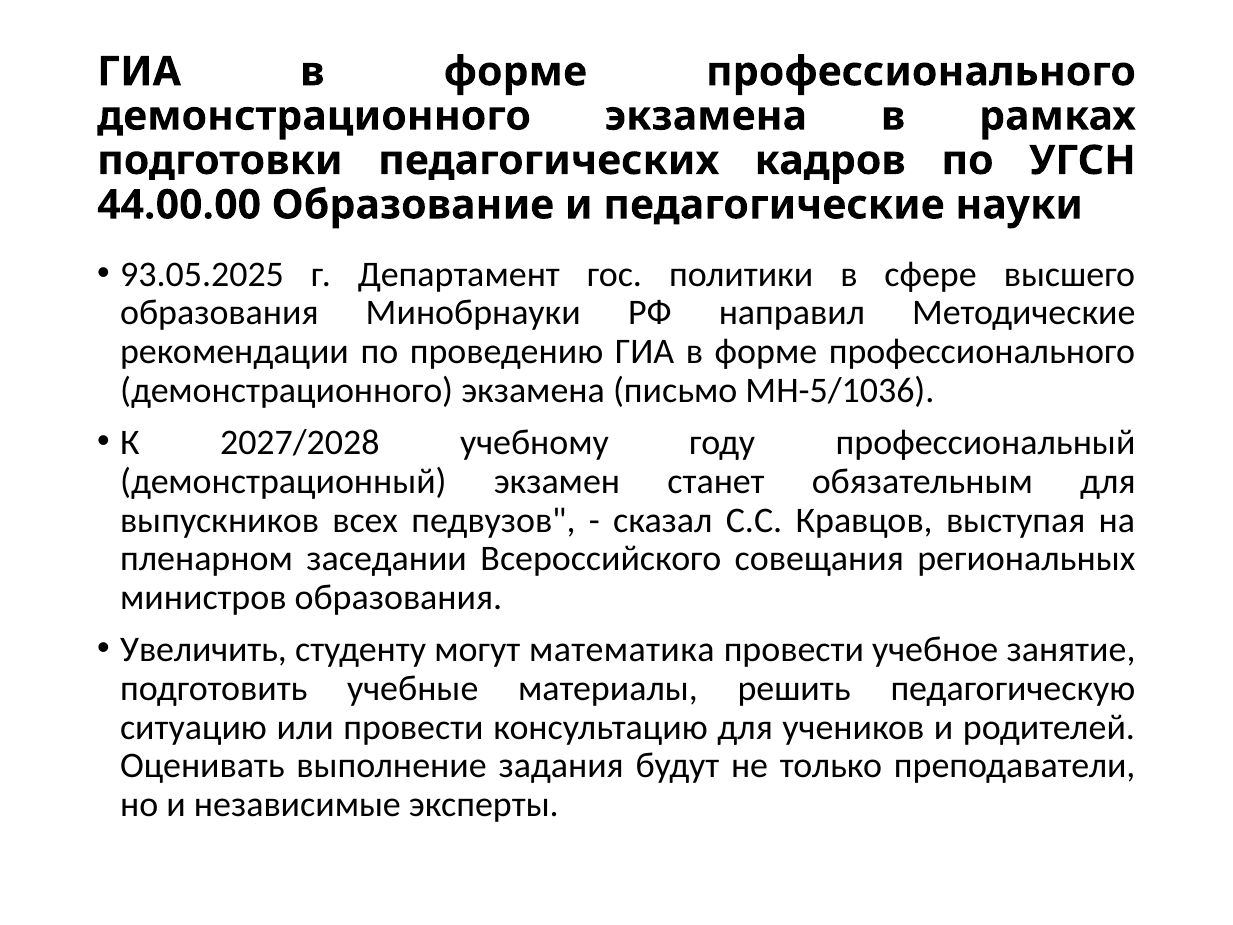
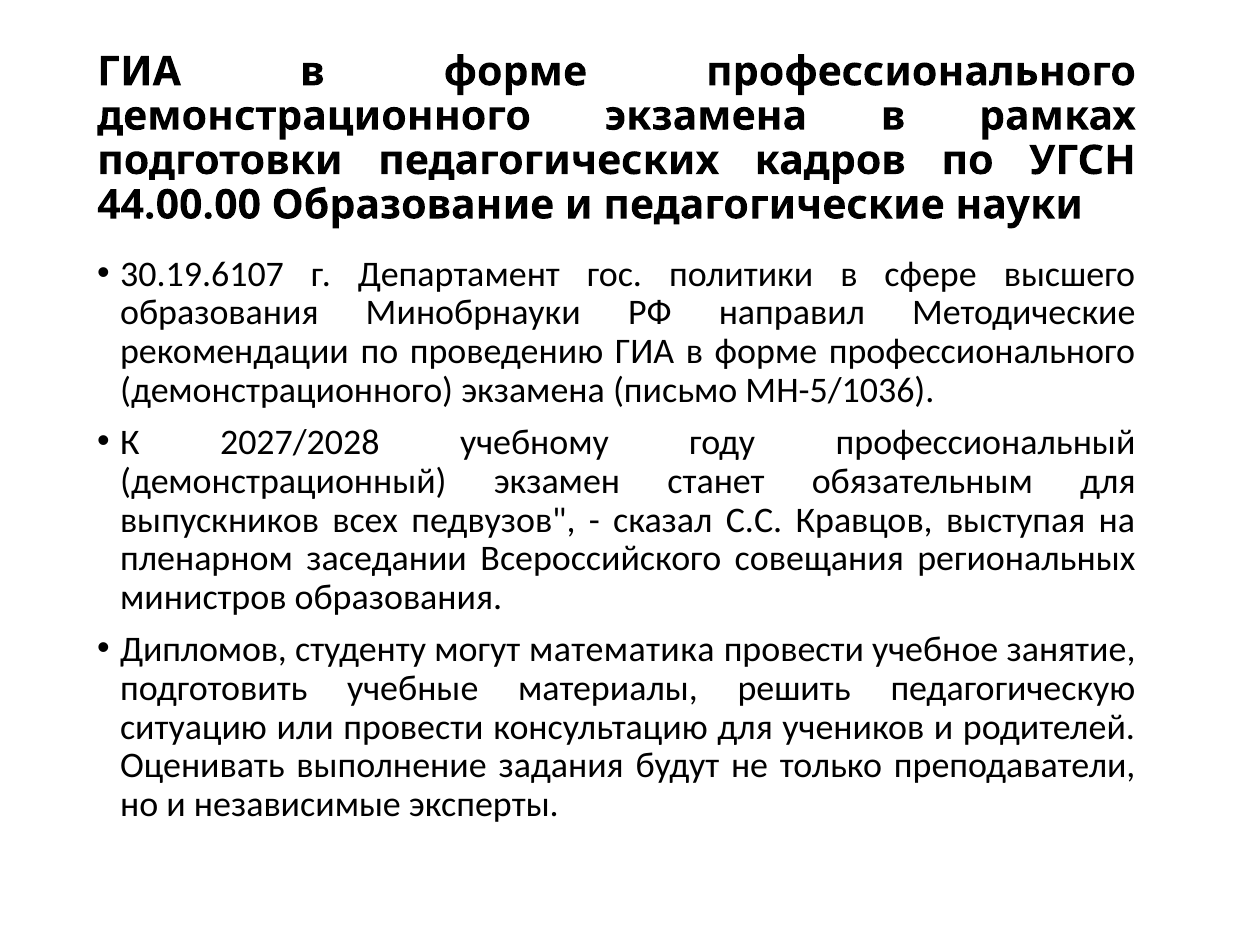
93.05.2025: 93.05.2025 -> 30.19.6107
Увеличить: Увеличить -> Дипломов
